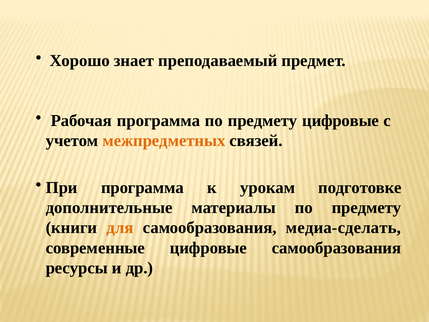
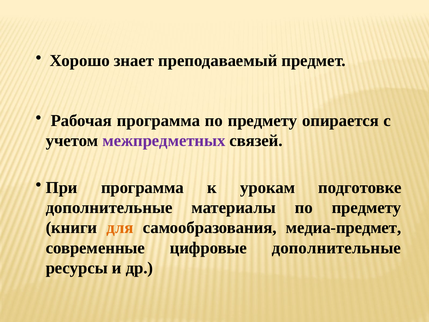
предмету цифровые: цифровые -> опирается
межпредметных colour: orange -> purple
медиа-сделать: медиа-сделать -> медиа-предмет
цифровые самообразования: самообразования -> дополнительные
